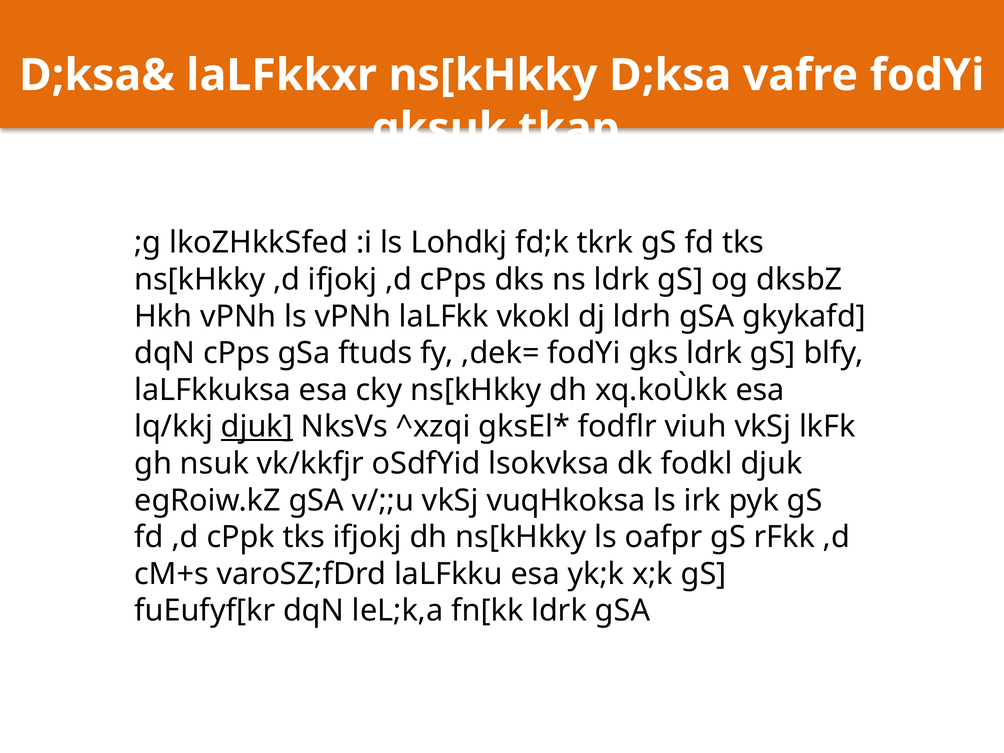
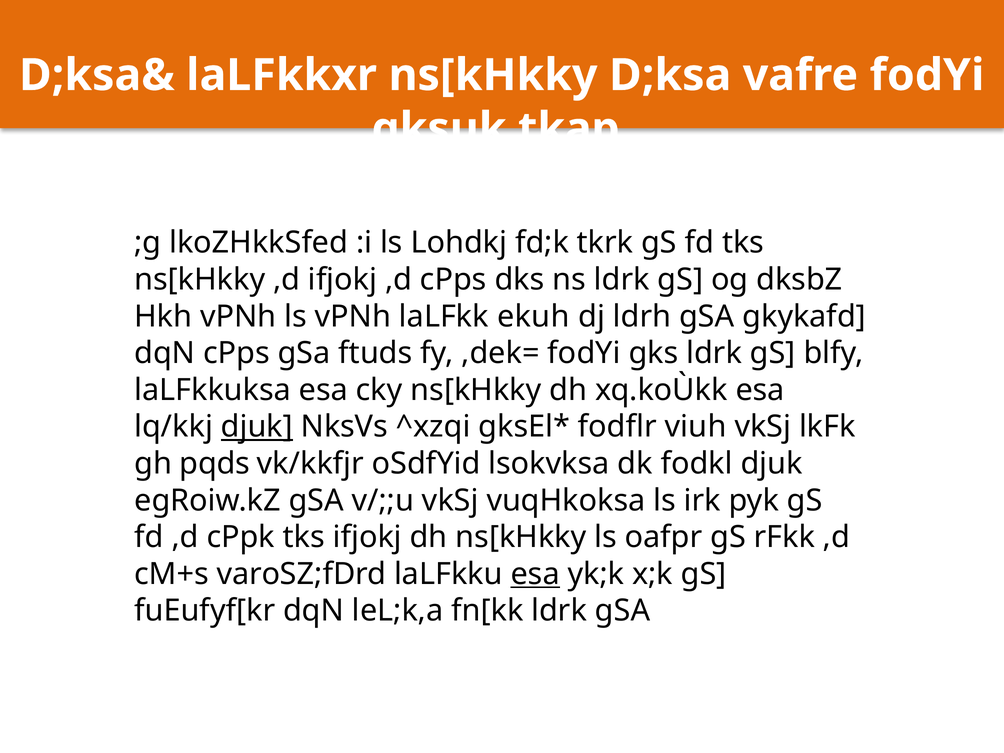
vkokl: vkokl -> ekuh
nsuk: nsuk -> pqds
esa at (535, 574) underline: none -> present
